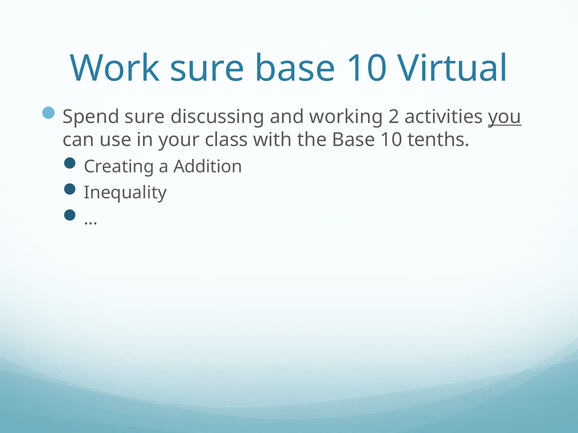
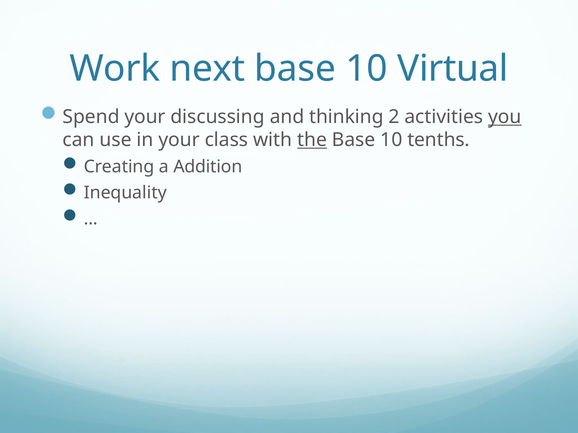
Work sure: sure -> next
Spend sure: sure -> your
working: working -> thinking
the underline: none -> present
